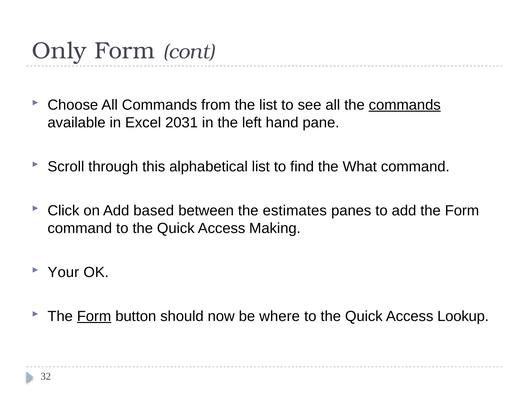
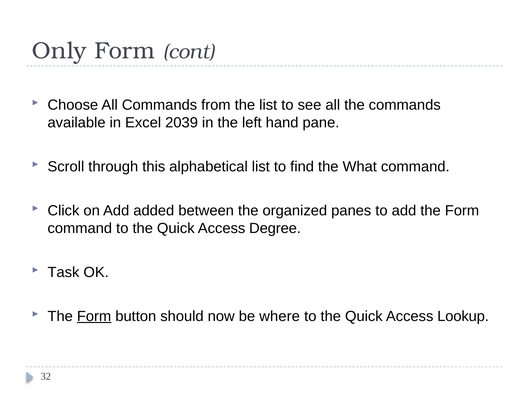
commands at (405, 105) underline: present -> none
2031: 2031 -> 2039
based: based -> added
estimates: estimates -> organized
Making: Making -> Degree
Your: Your -> Task
